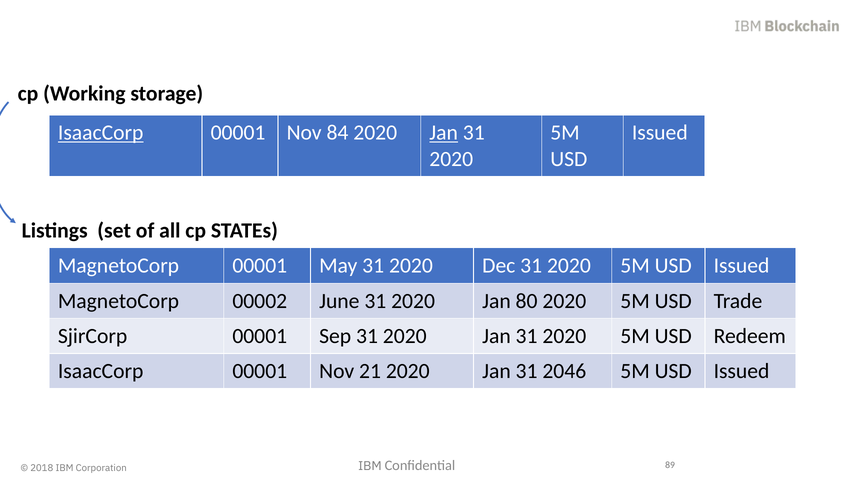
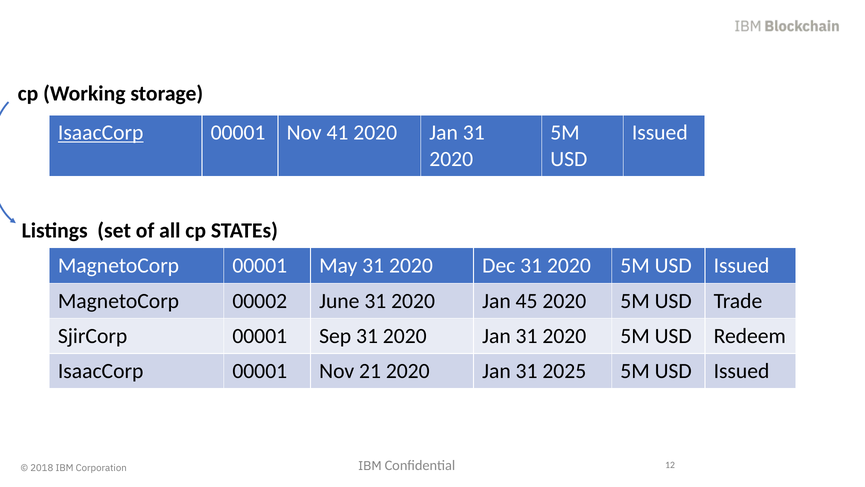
84: 84 -> 41
Jan at (444, 133) underline: present -> none
80: 80 -> 45
2046: 2046 -> 2025
89: 89 -> 12
